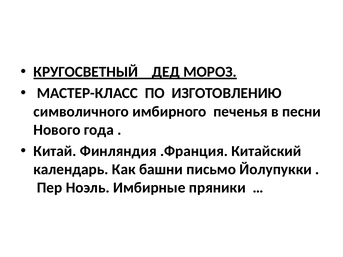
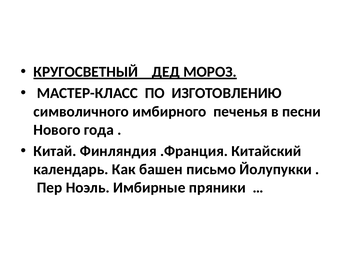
башни: башни -> башен
